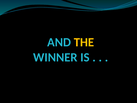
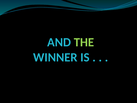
THE colour: yellow -> light green
